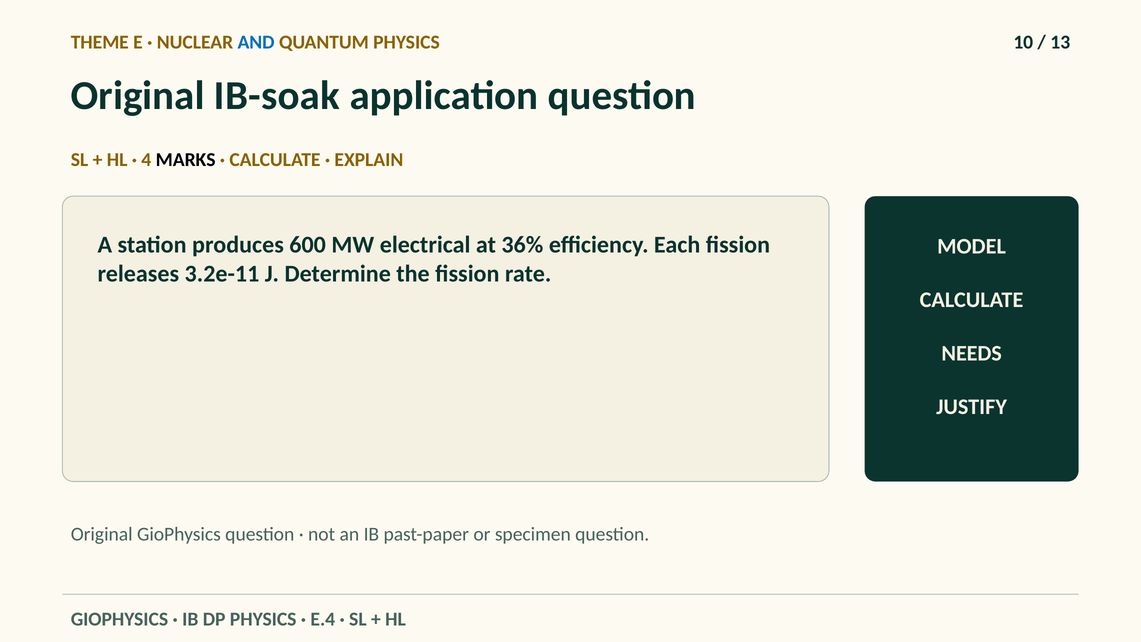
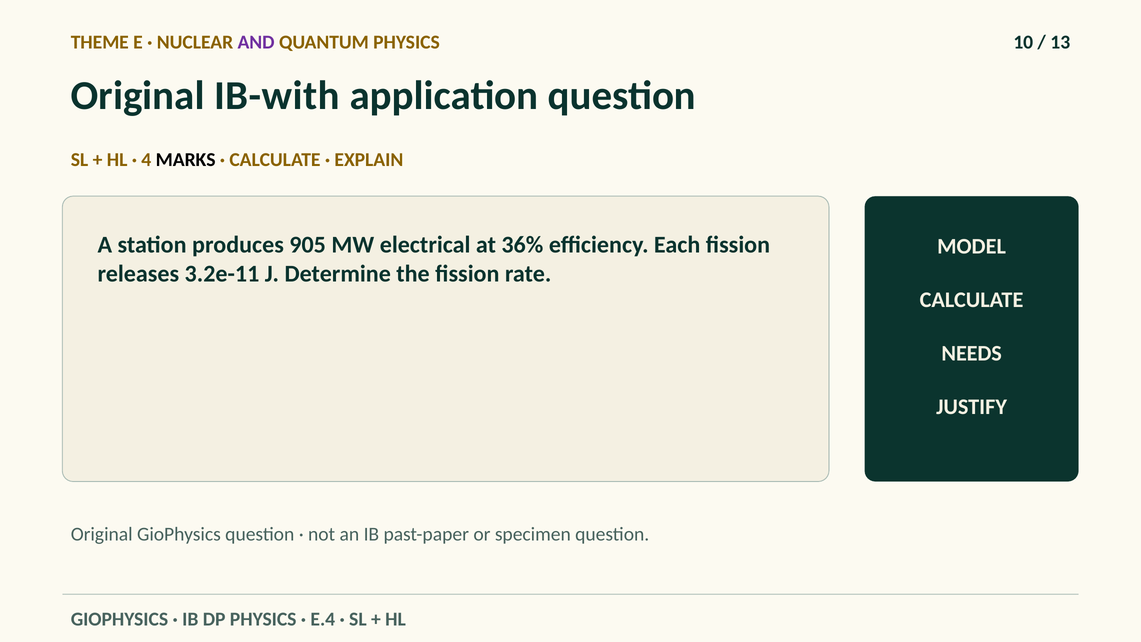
AND colour: blue -> purple
IB-soak: IB-soak -> IB-with
600: 600 -> 905
